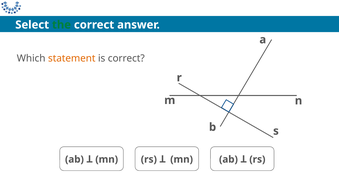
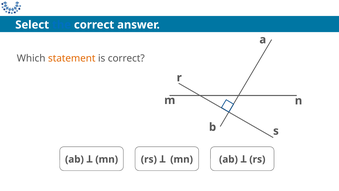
the colour: green -> blue
